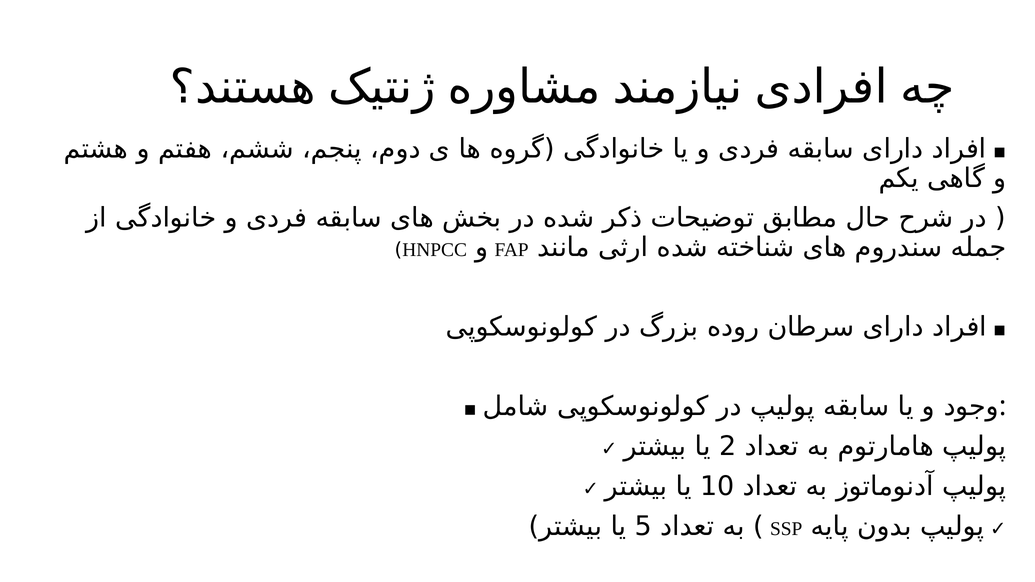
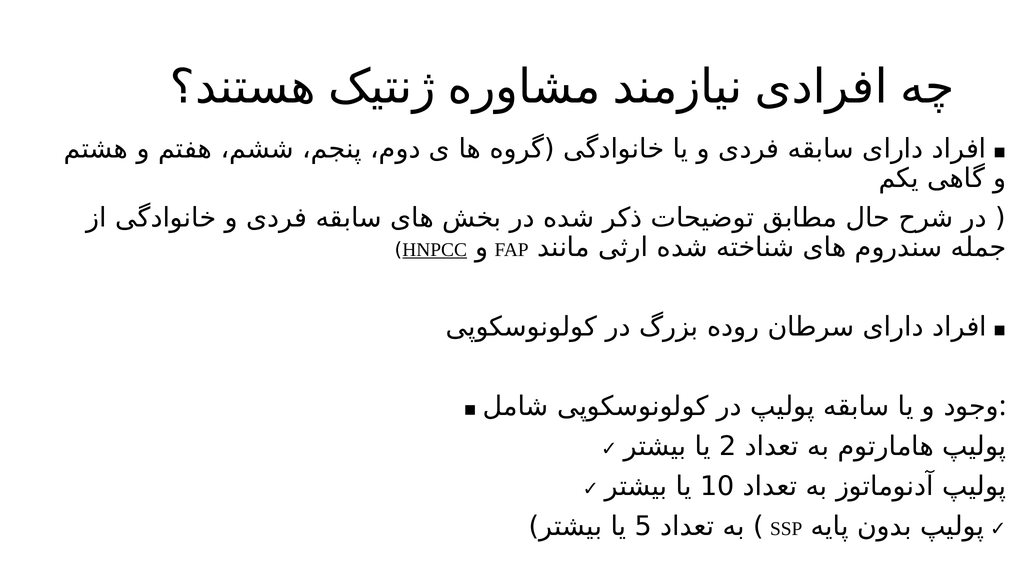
HNPCC underline: none -> present
